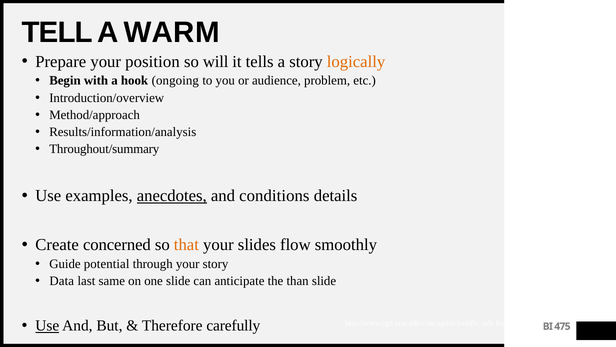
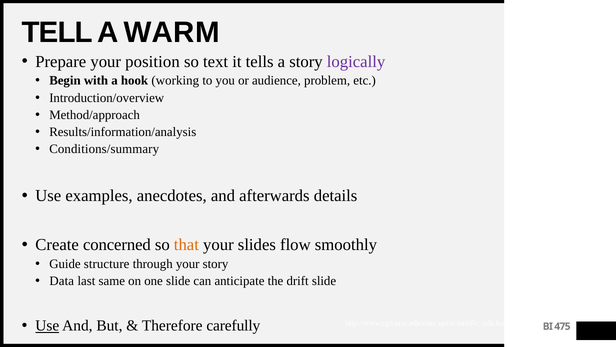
will: will -> text
logically colour: orange -> purple
ongoing: ongoing -> working
Throughout/summary: Throughout/summary -> Conditions/summary
anecdotes underline: present -> none
conditions: conditions -> afterwards
potential: potential -> structure
than: than -> drift
